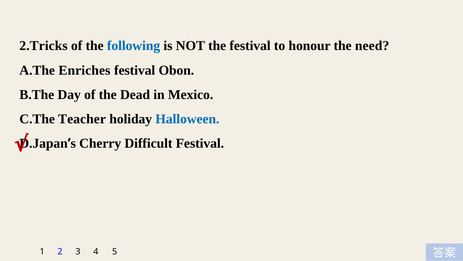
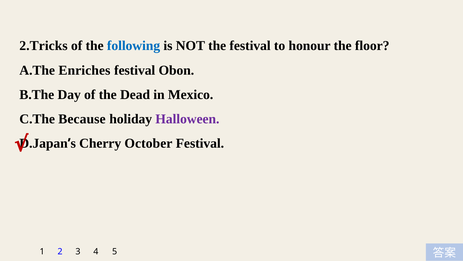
need: need -> floor
Teacher: Teacher -> Because
Halloween colour: blue -> purple
Difficult: Difficult -> October
